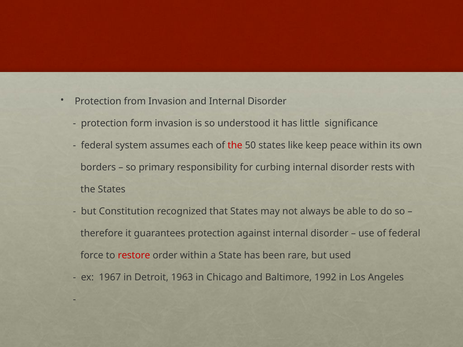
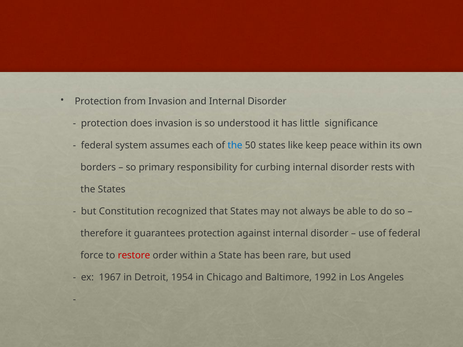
form: form -> does
the at (235, 145) colour: red -> blue
1963: 1963 -> 1954
